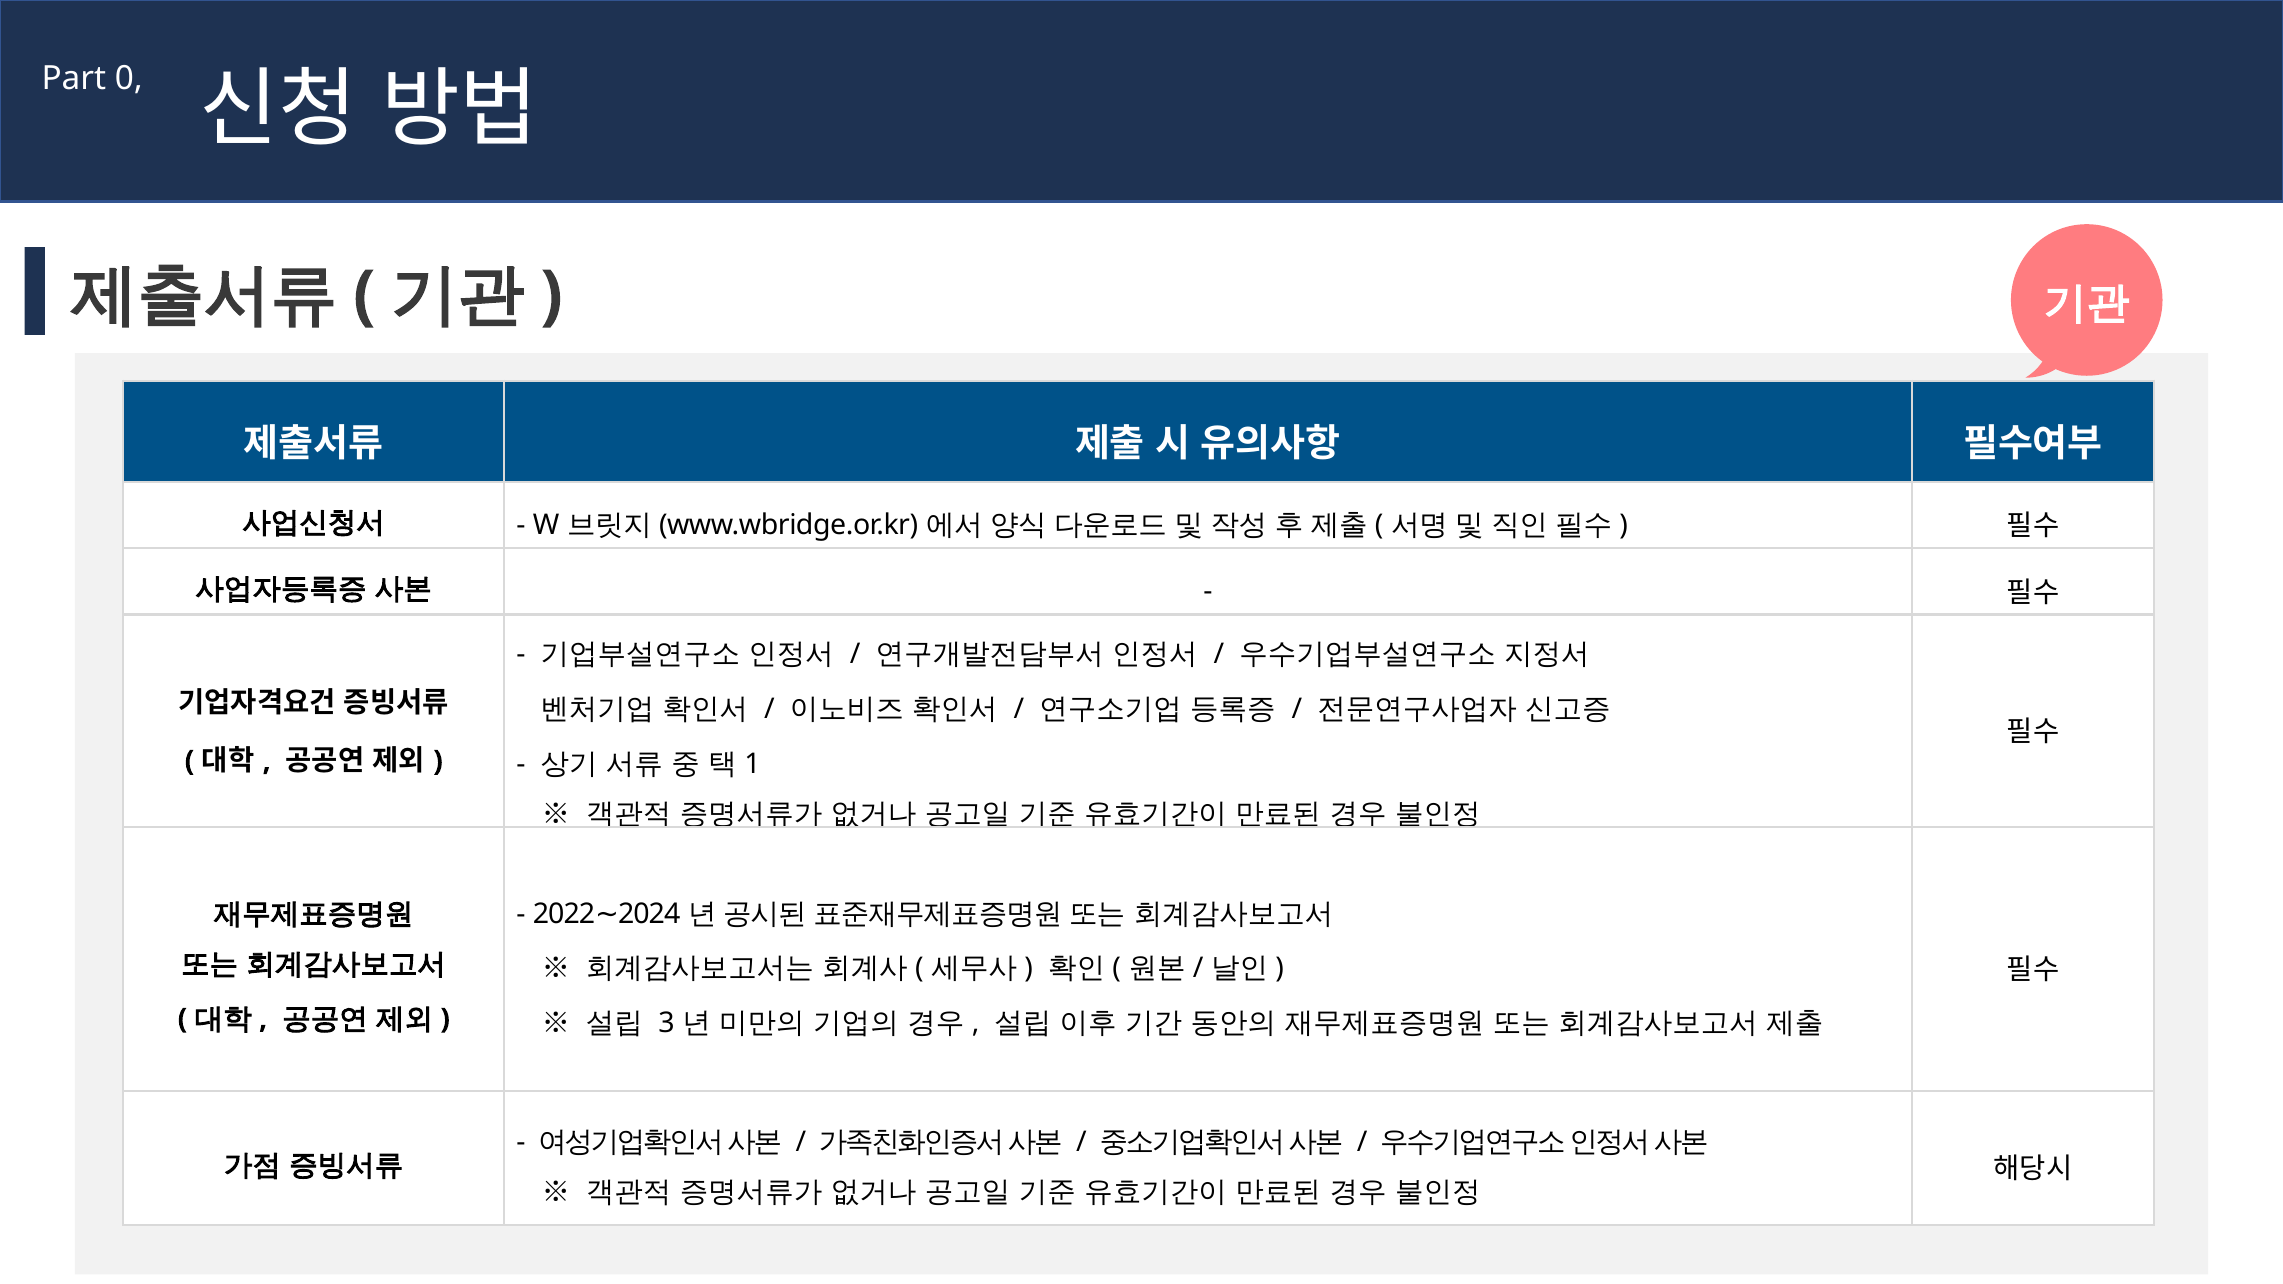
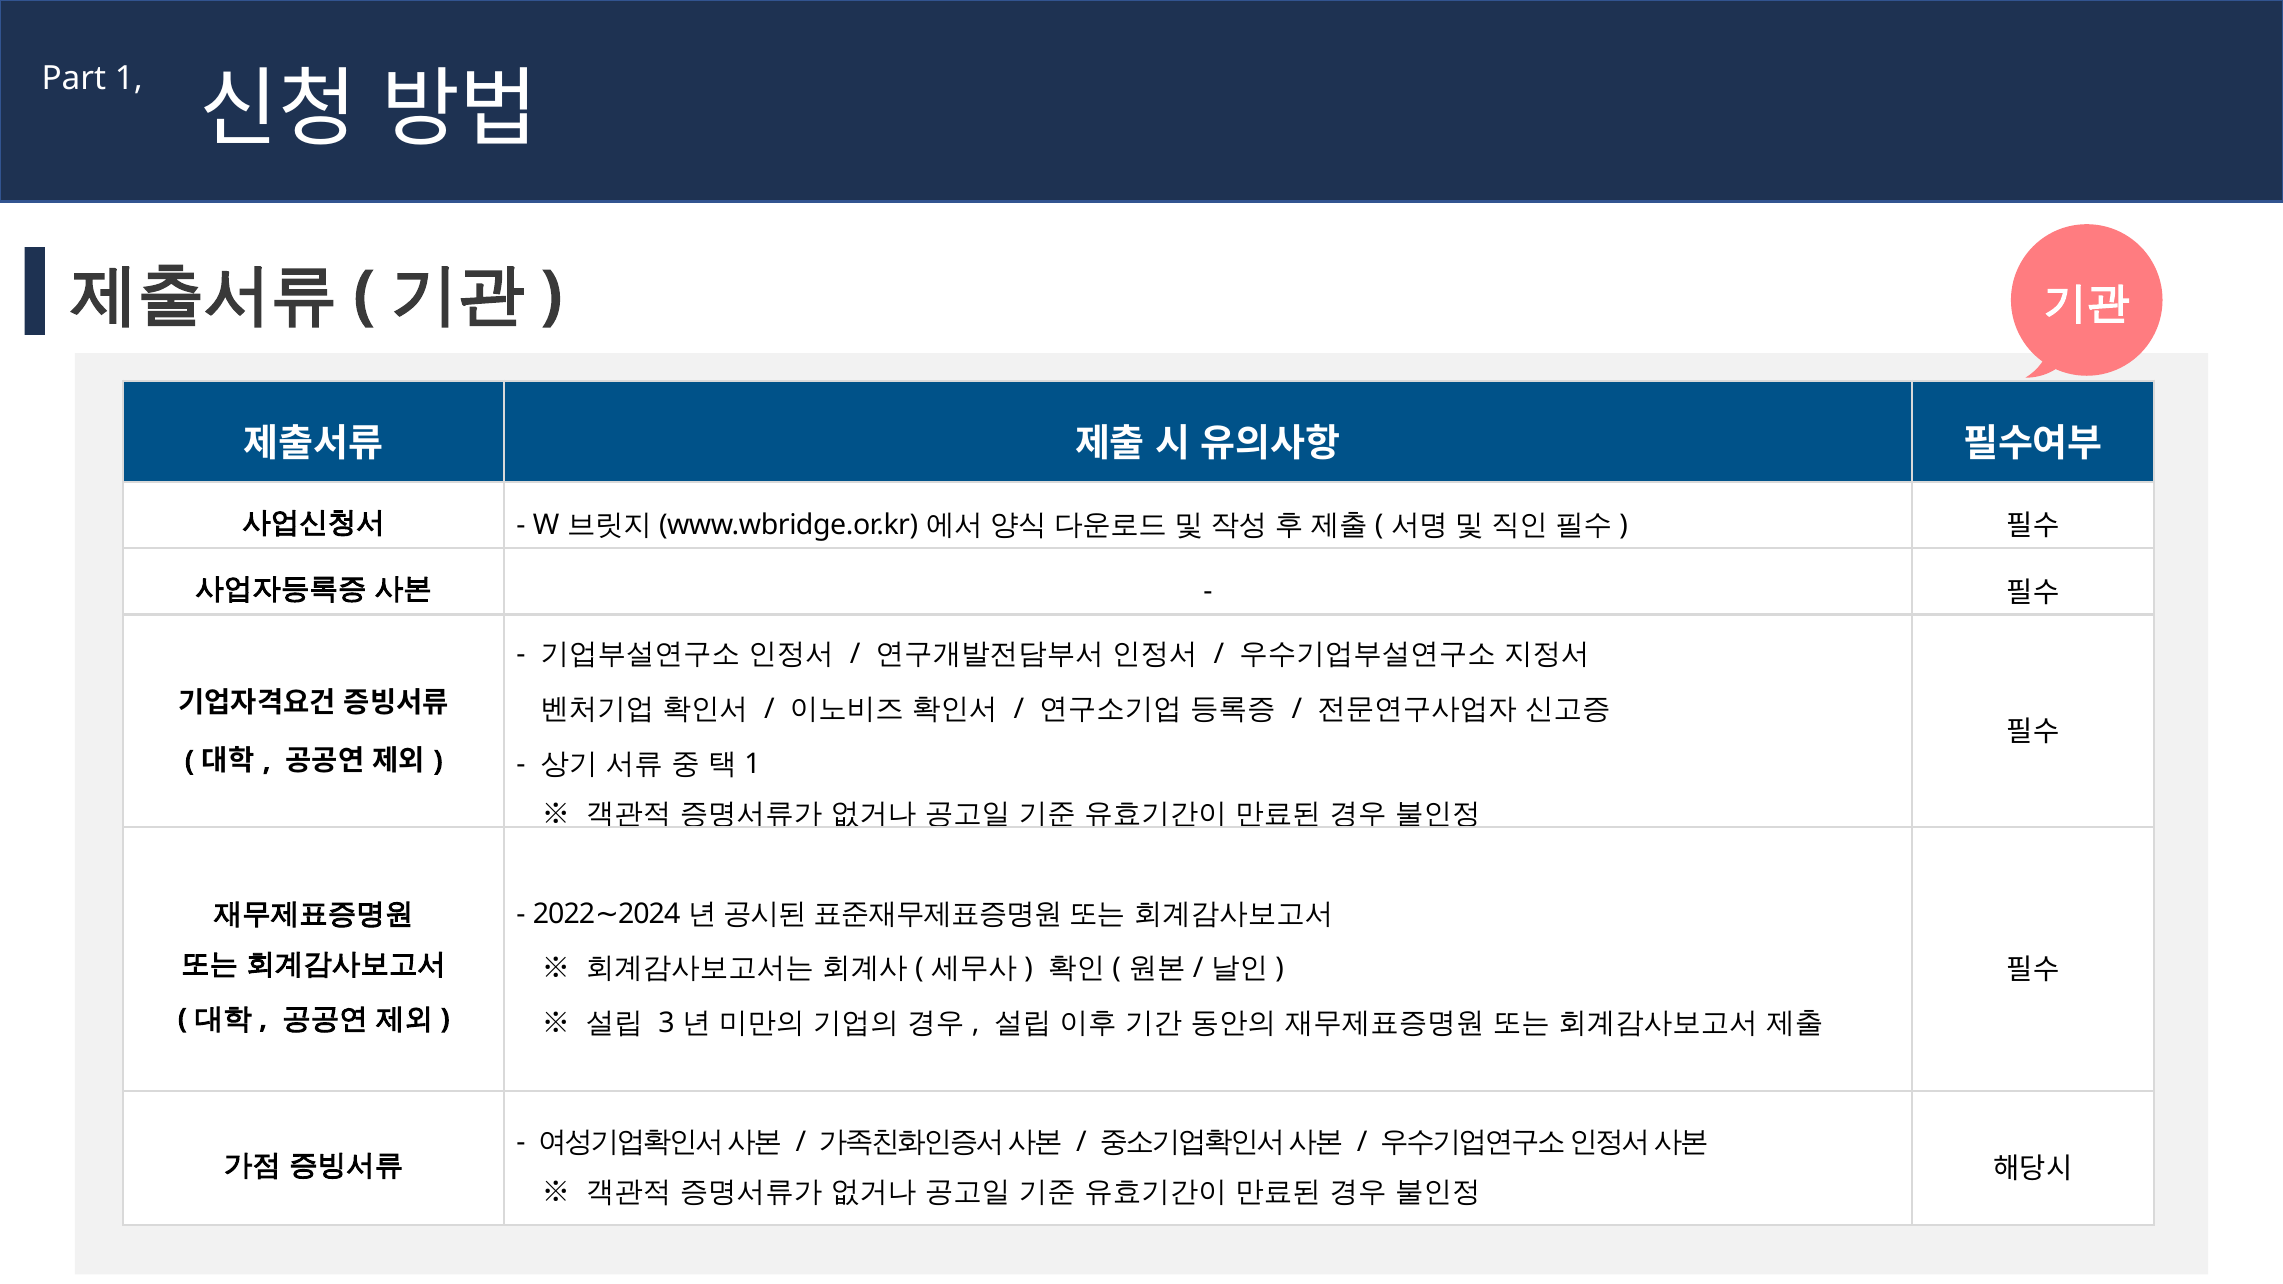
Part 0: 0 -> 1
